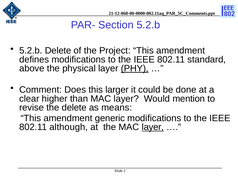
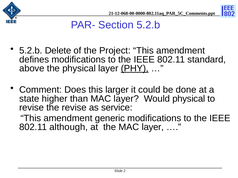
clear: clear -> state
Would mention: mention -> physical
the delete: delete -> revise
means: means -> service
layer at (153, 127) underline: present -> none
